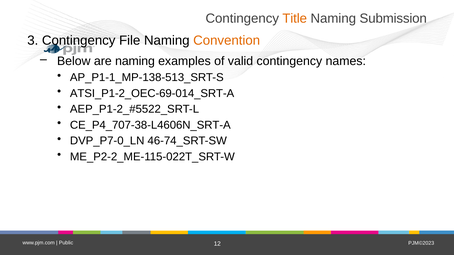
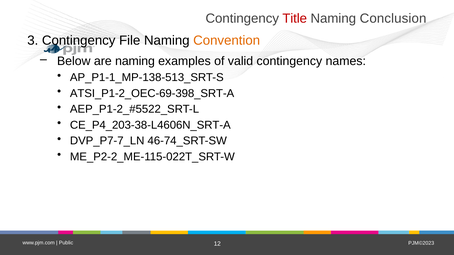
Title colour: orange -> red
Submission: Submission -> Conclusion
ATSI_P1-2_OEC-69-014_SRT-A: ATSI_P1-2_OEC-69-014_SRT-A -> ATSI_P1-2_OEC-69-398_SRT-A
CE_P4_707-38-L4606N_SRT-A: CE_P4_707-38-L4606N_SRT-A -> CE_P4_203-38-L4606N_SRT-A
DVP_P7-0_LN: DVP_P7-0_LN -> DVP_P7-7_LN
